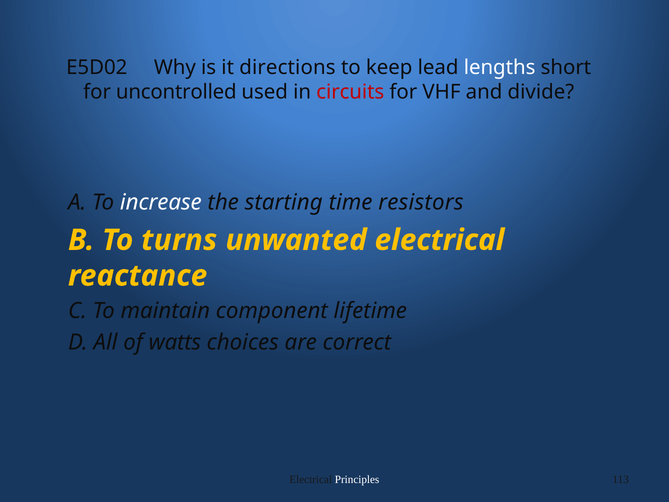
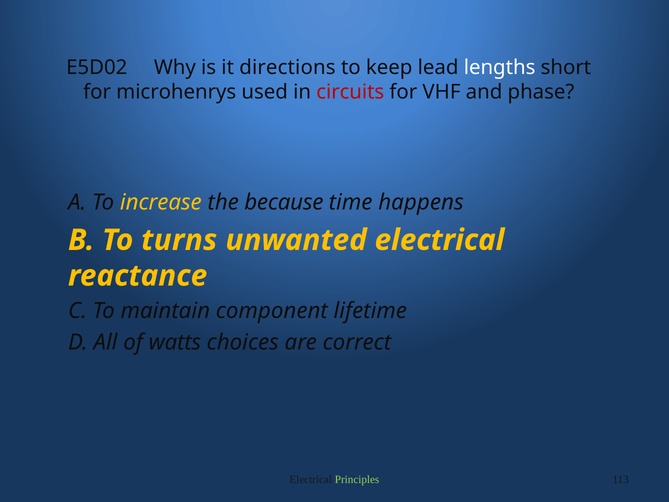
uncontrolled: uncontrolled -> microhenrys
divide: divide -> phase
increase colour: white -> yellow
starting: starting -> because
resistors: resistors -> happens
Principles colour: white -> light green
